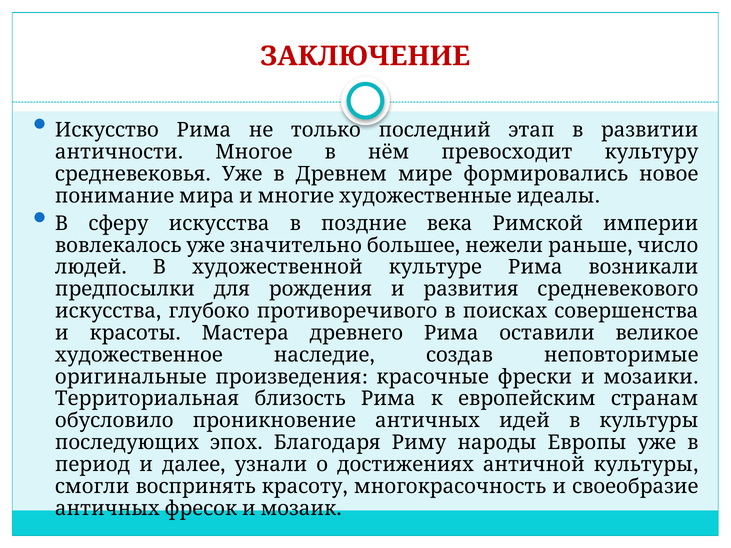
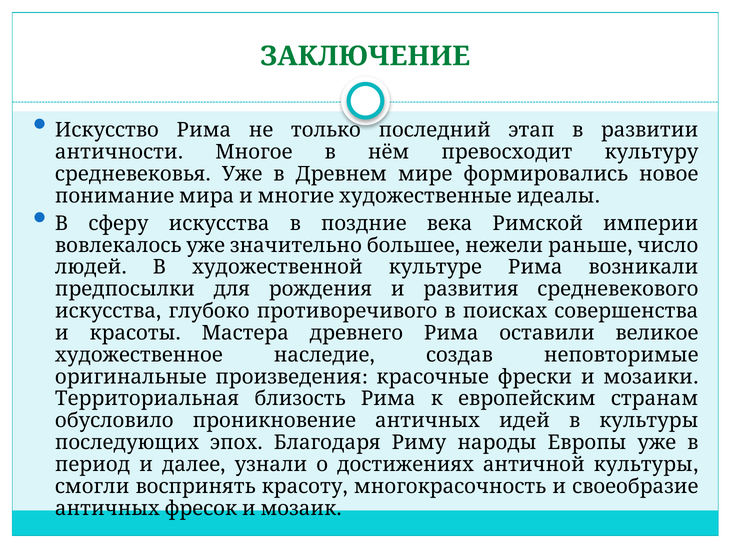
ЗАКЛЮЧЕНИЕ colour: red -> green
